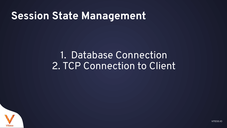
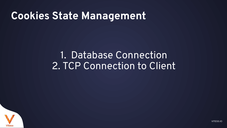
Session: Session -> Cookies
